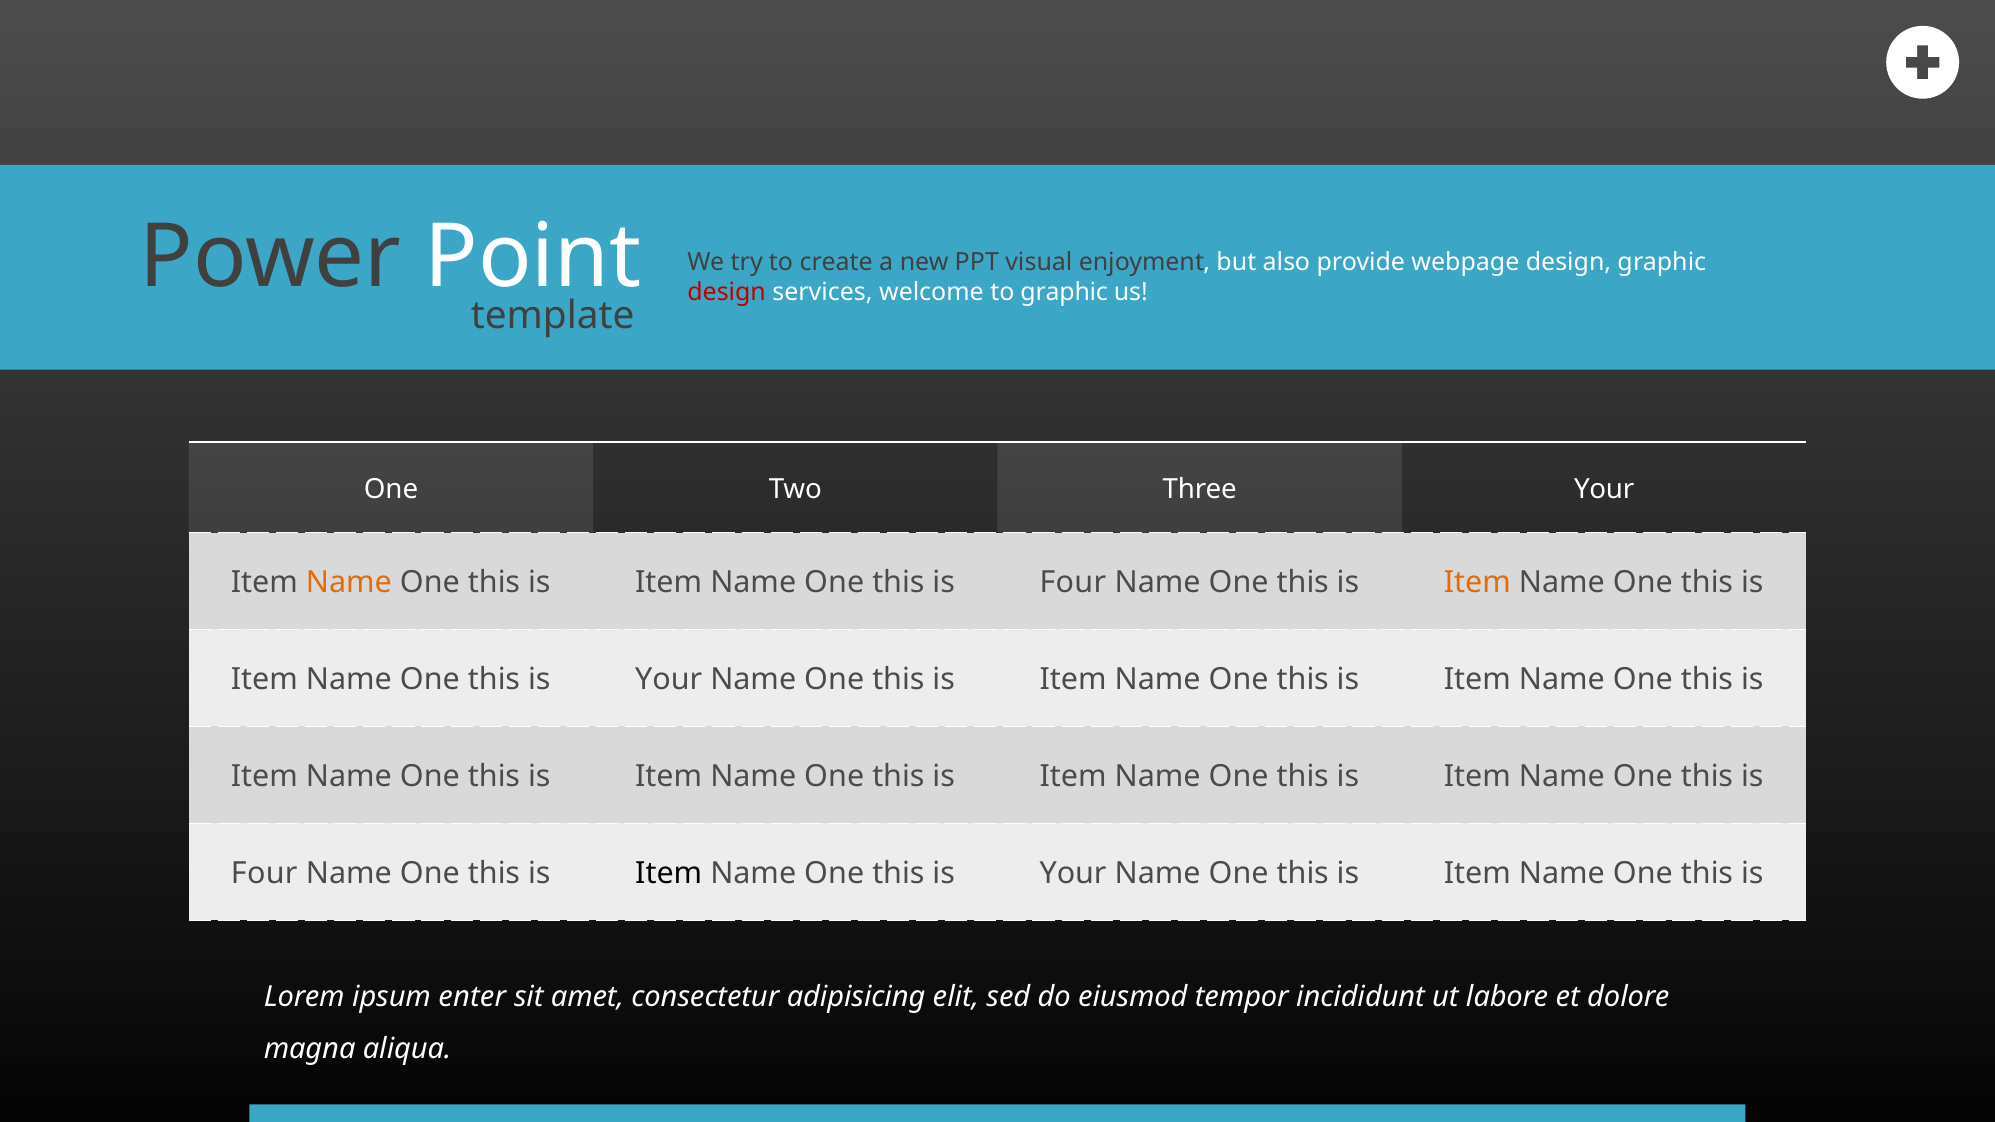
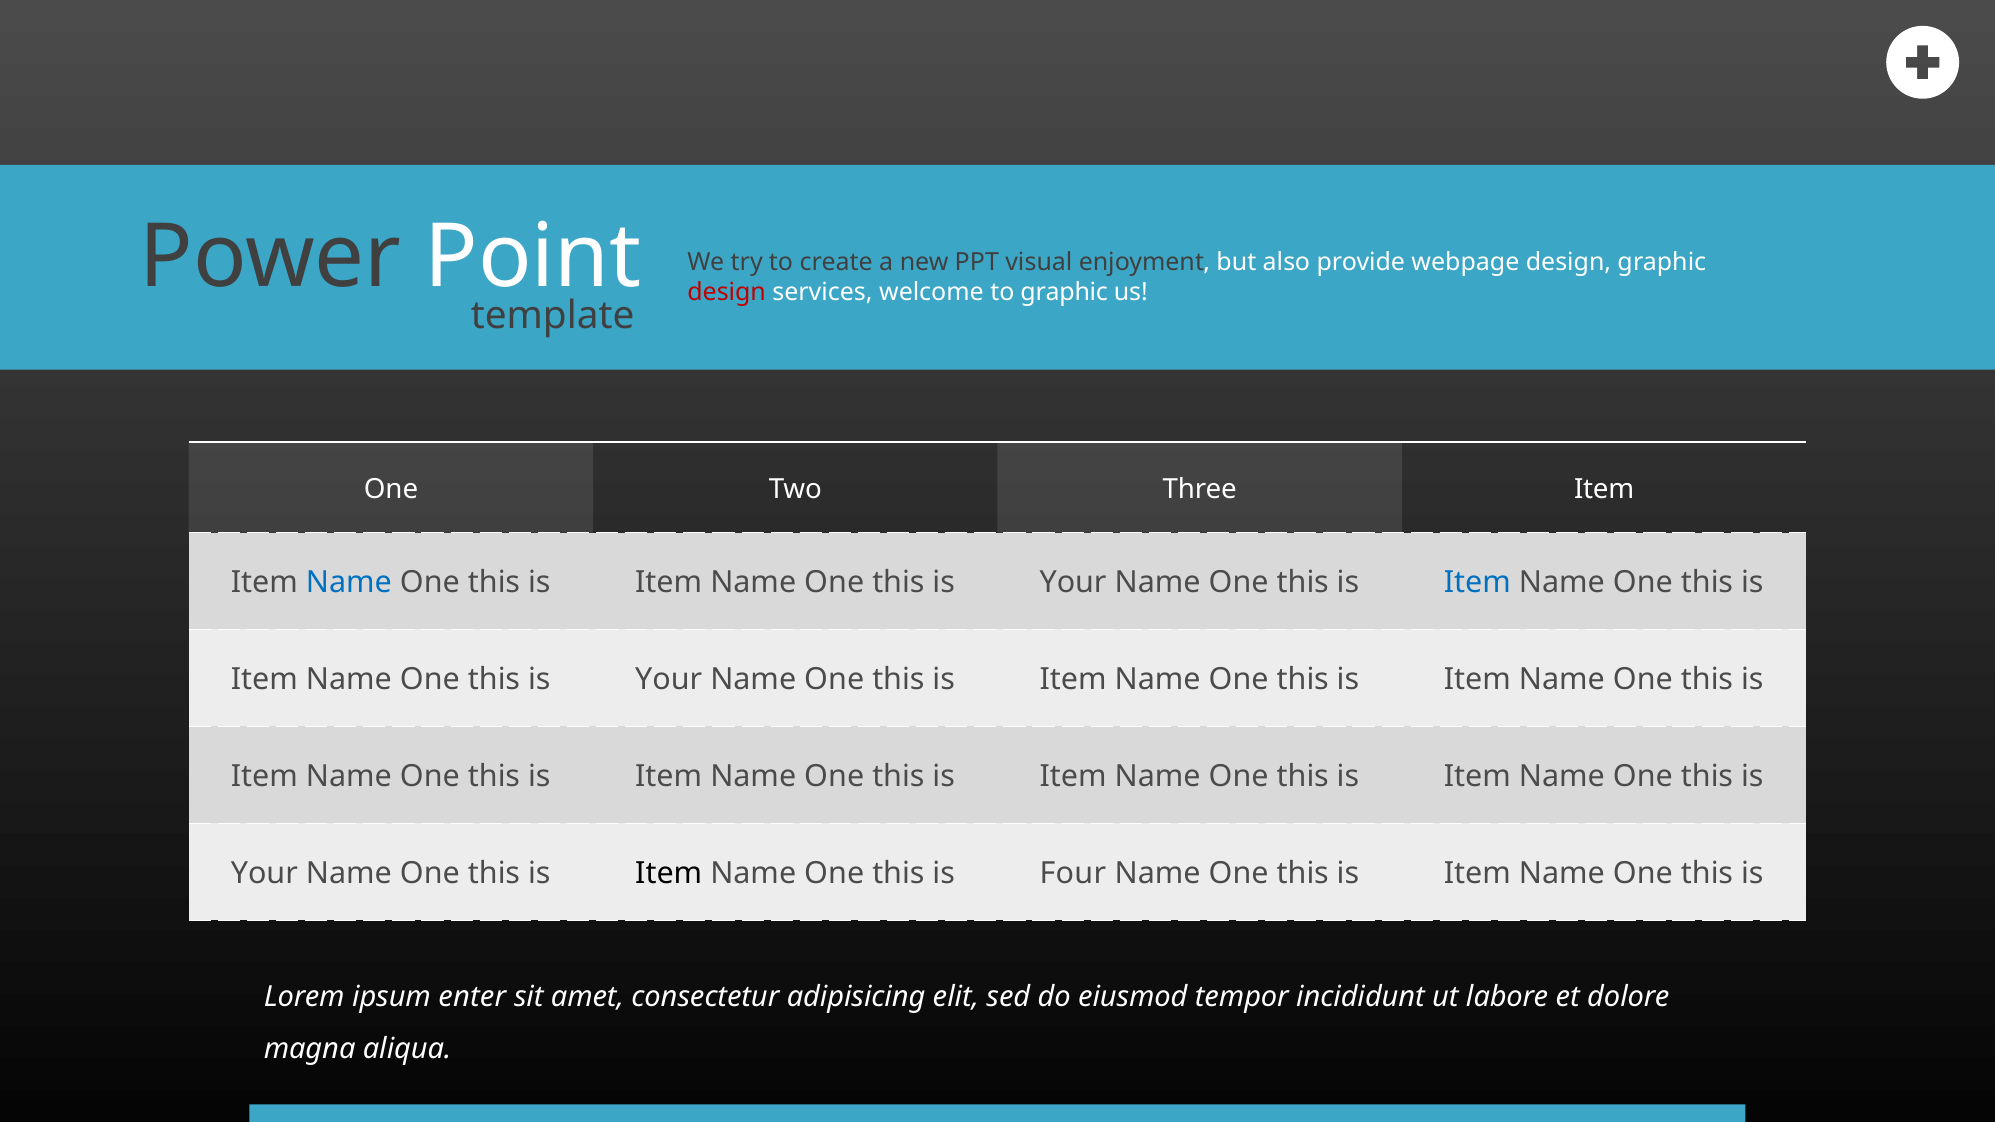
Three Your: Your -> Item
Name at (349, 583) colour: orange -> blue
Four at (1073, 583): Four -> Your
Item at (1477, 583) colour: orange -> blue
Four at (264, 873): Four -> Your
Your at (1073, 873): Your -> Four
